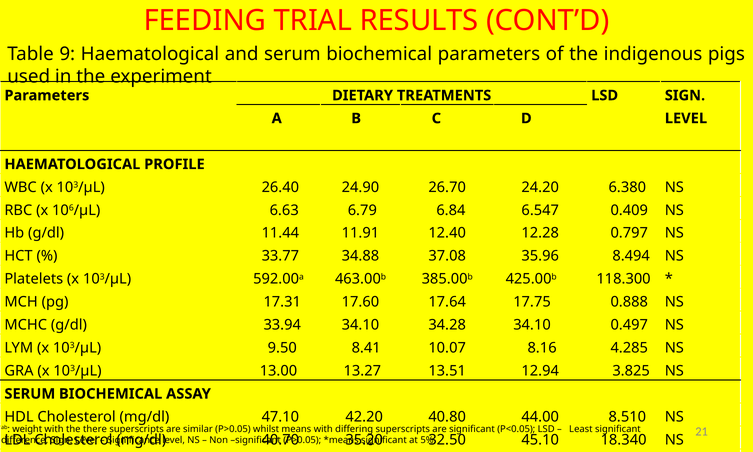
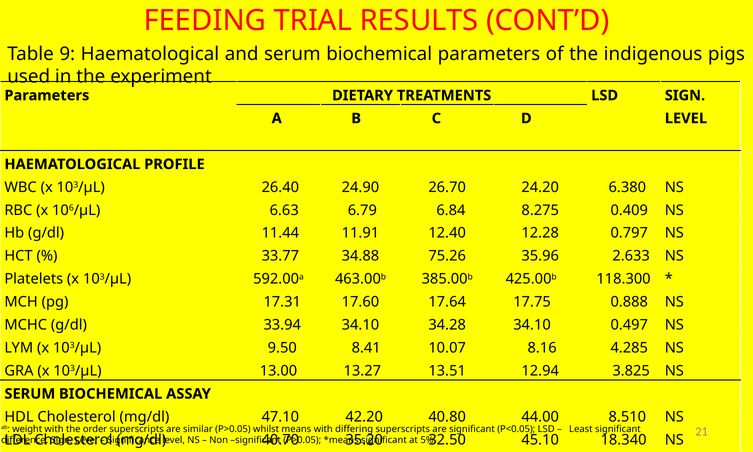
6.547: 6.547 -> 8.275
37.08: 37.08 -> 75.26
8.494: 8.494 -> 2.633
there: there -> order
